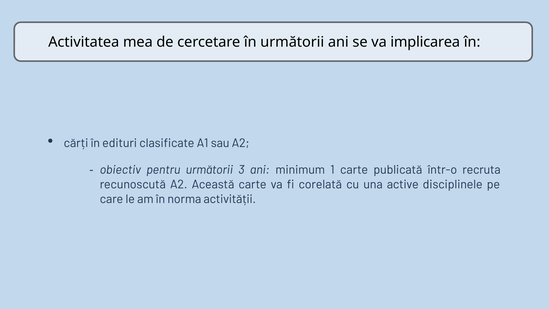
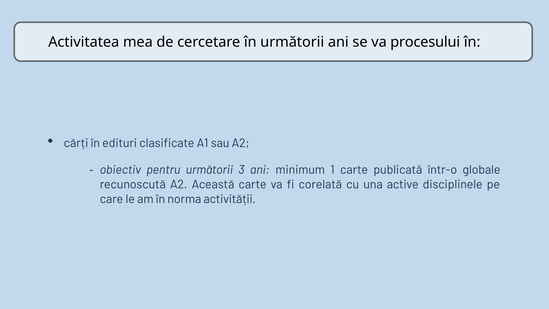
implicarea: implicarea -> procesului
recruta: recruta -> globale
